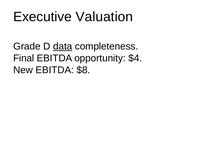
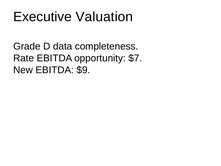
data underline: present -> none
Final: Final -> Rate
$4: $4 -> $7
$8: $8 -> $9
